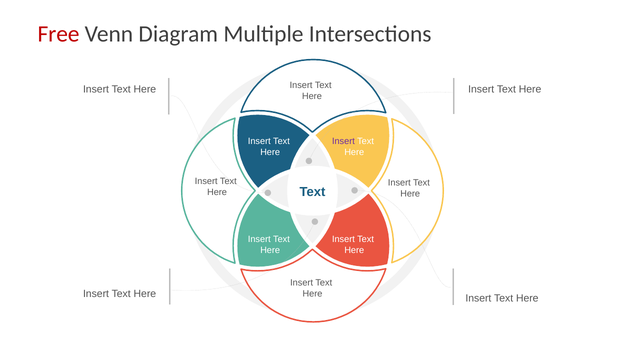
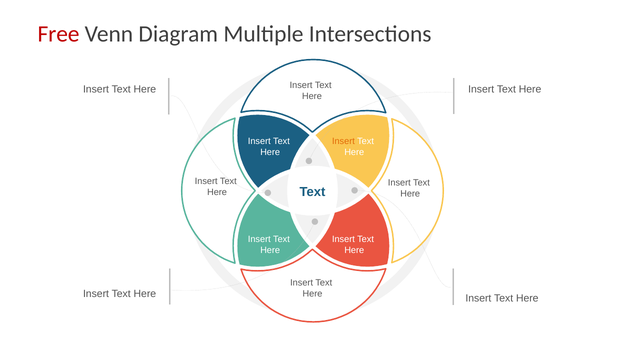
Insert at (343, 141) colour: purple -> orange
